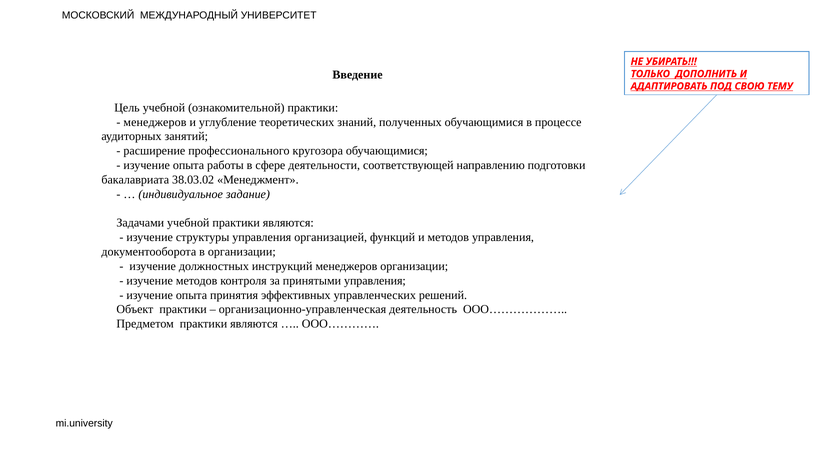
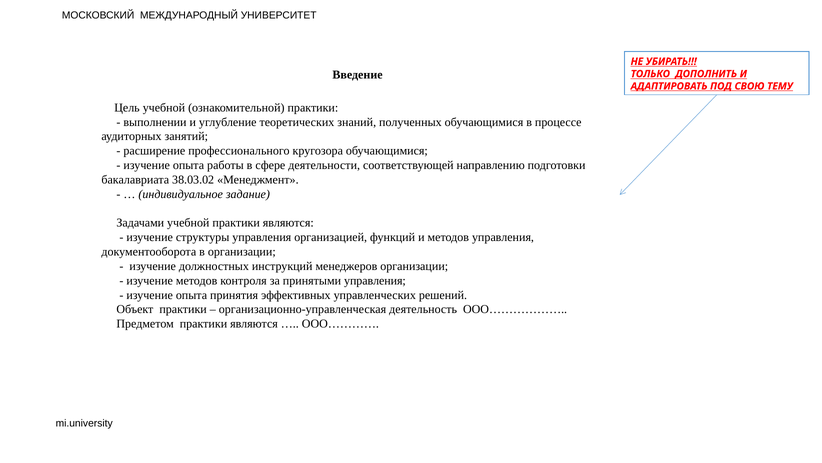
менеджеров at (155, 122): менеджеров -> выполнении
